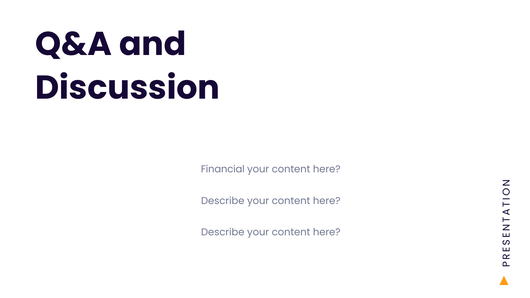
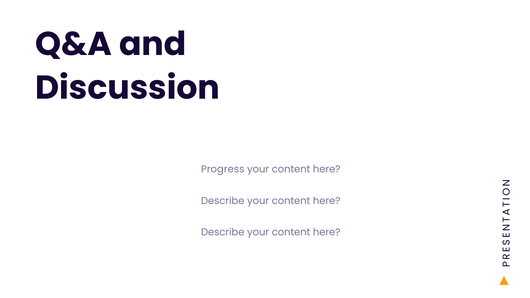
Financial: Financial -> Progress
